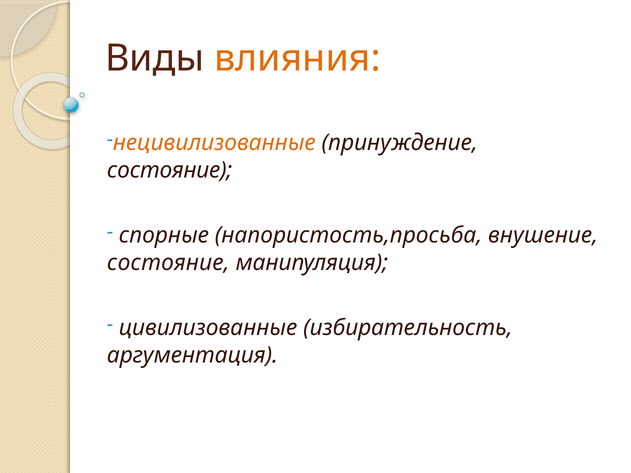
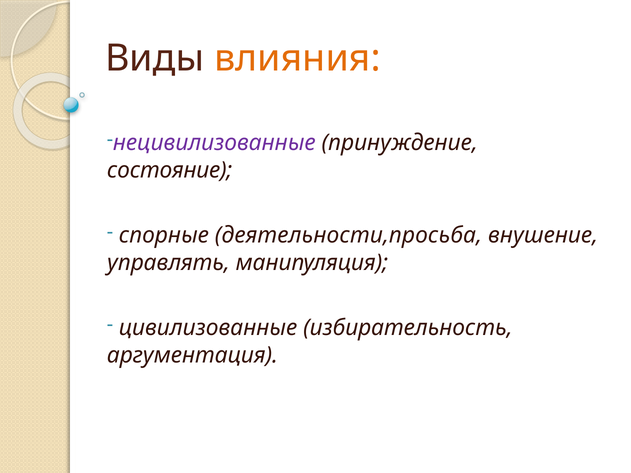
нецивилизованные colour: orange -> purple
напористость,просьба: напористость,просьба -> деятельности,просьба
состояние at (168, 263): состояние -> управлять
